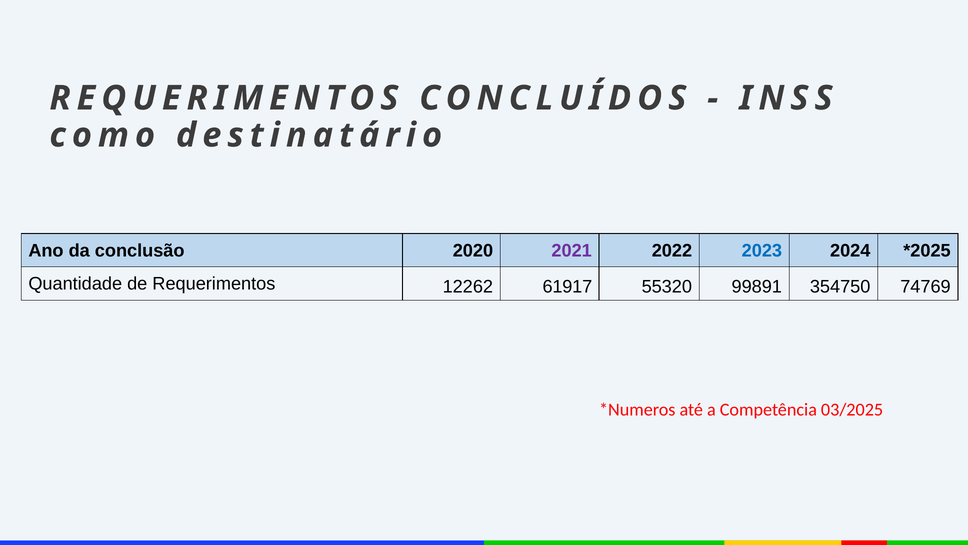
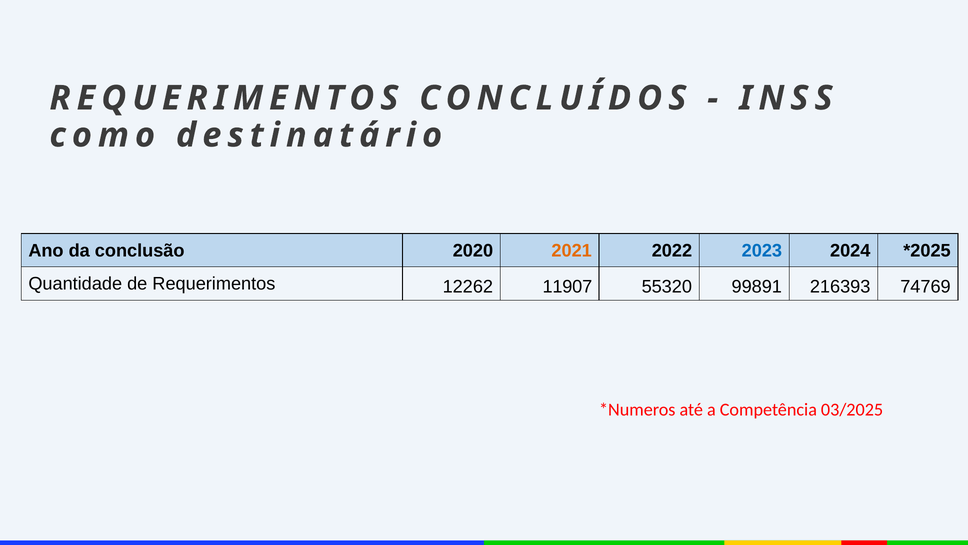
2021 colour: purple -> orange
61917: 61917 -> 11907
354750: 354750 -> 216393
